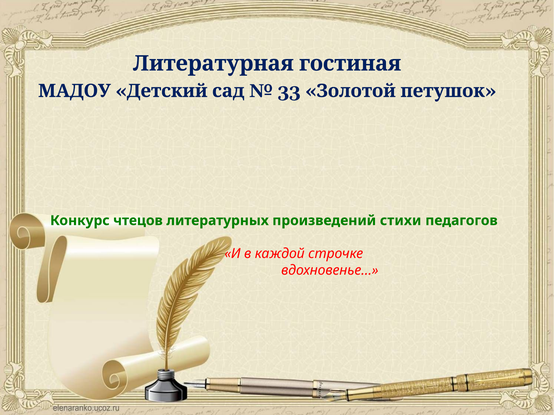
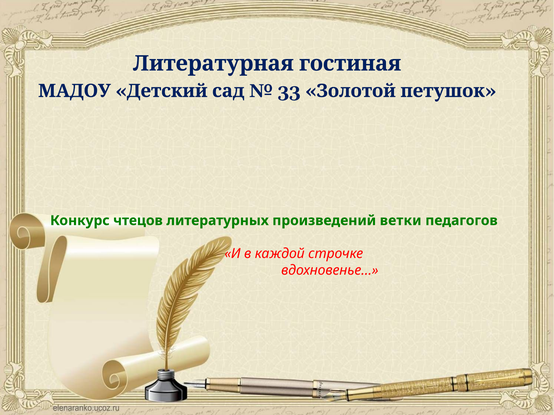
стихи: стихи -> ветки
